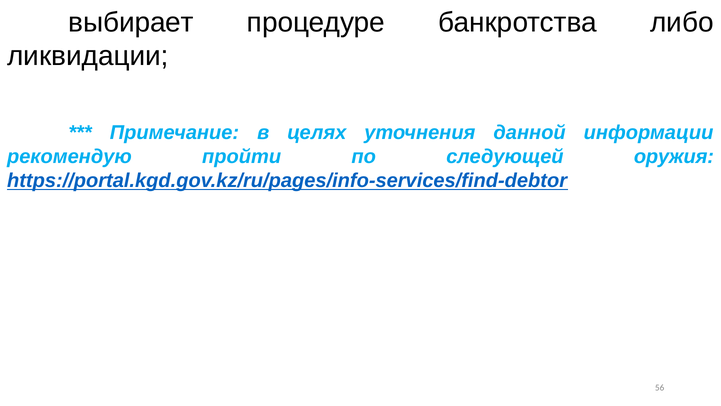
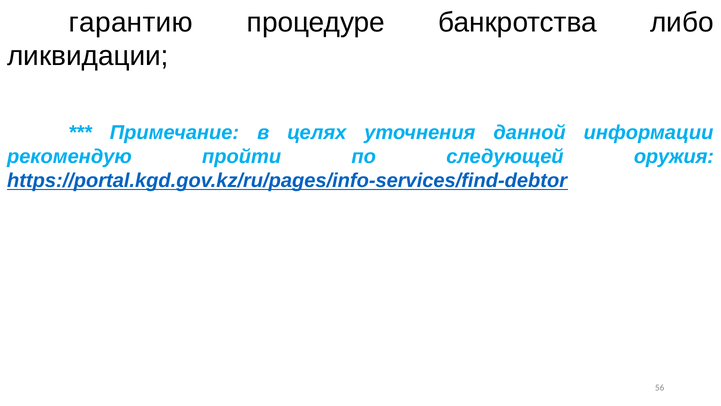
выбирает: выбирает -> гарантию
